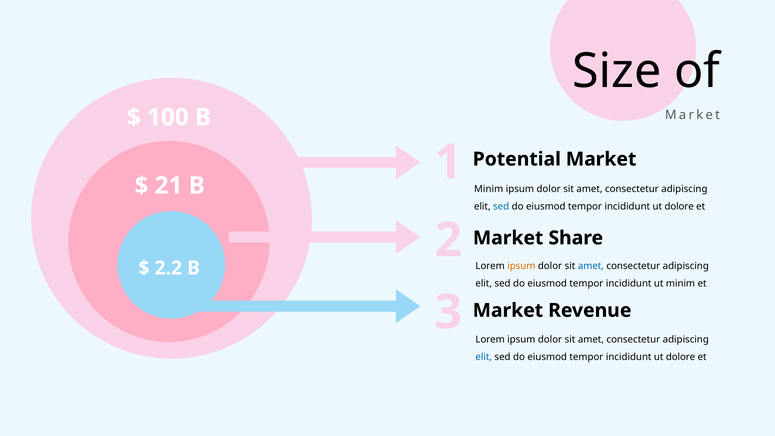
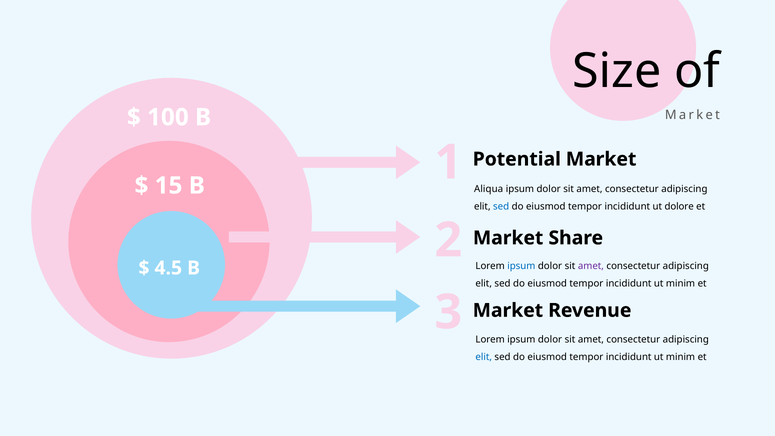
21: 21 -> 15
Minim at (489, 189): Minim -> Aliqua
ipsum at (521, 266) colour: orange -> blue
amet at (591, 266) colour: blue -> purple
2.2: 2.2 -> 4.5
dolore at (681, 357): dolore -> minim
